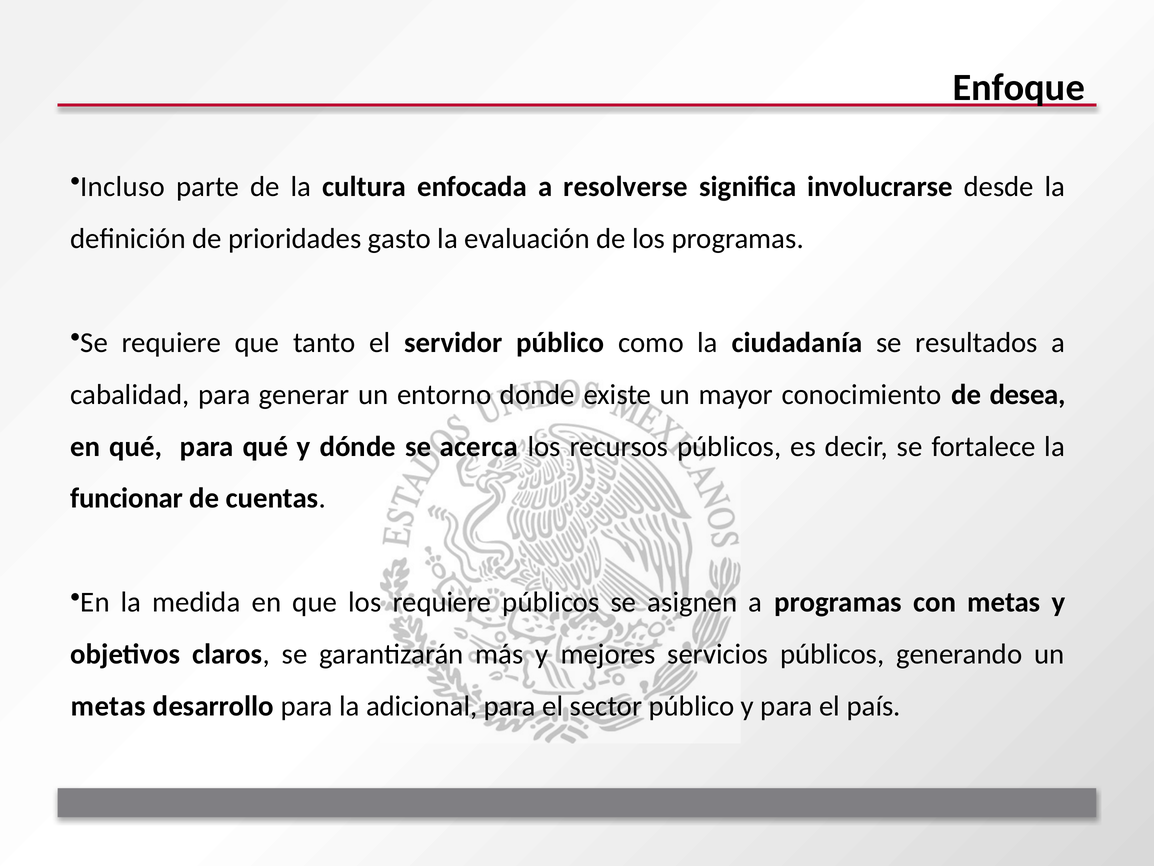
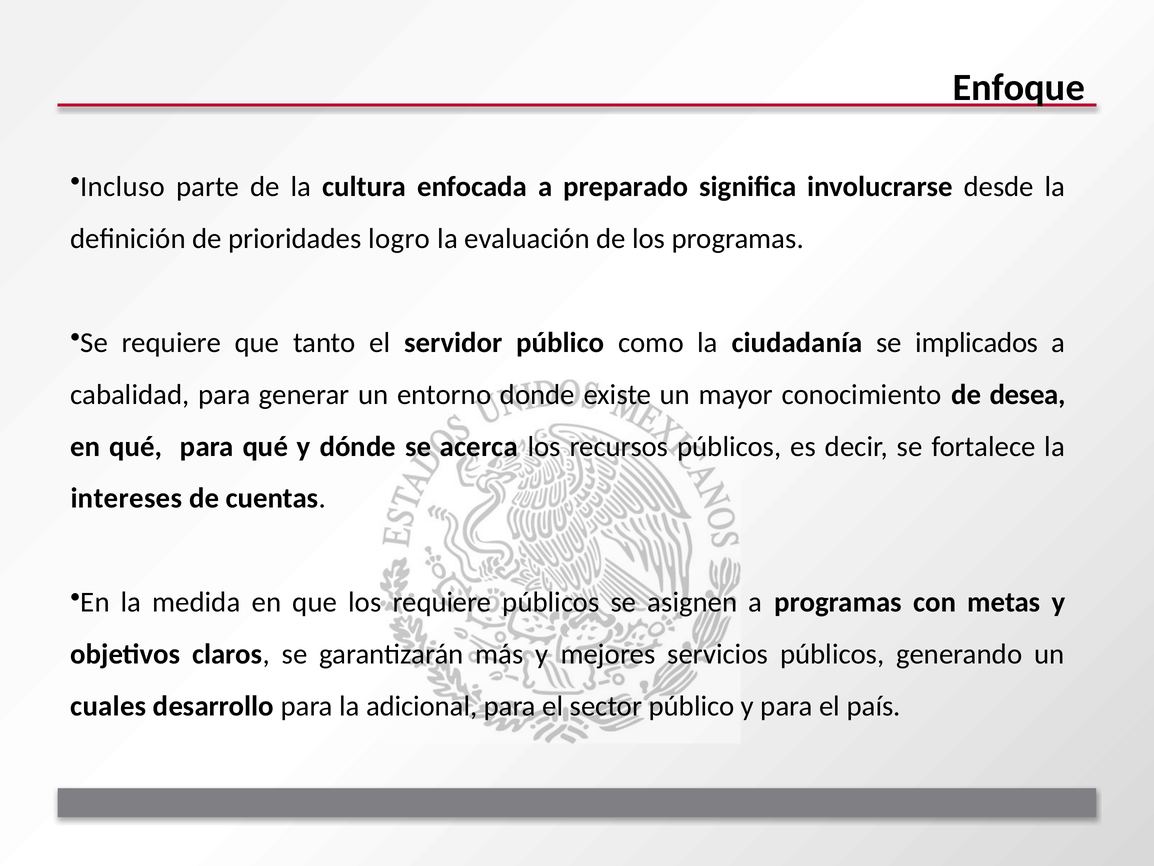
resolverse: resolverse -> preparado
gasto: gasto -> logro
resultados: resultados -> implicados
funcionar: funcionar -> intereses
metas at (108, 706): metas -> cuales
